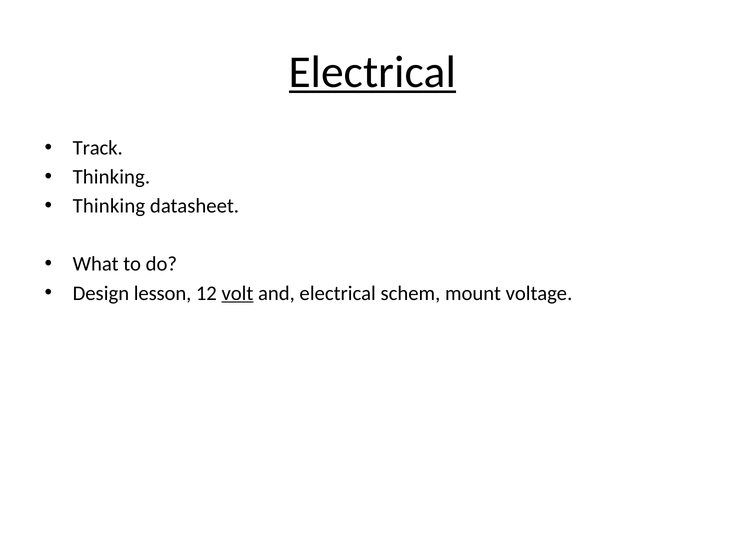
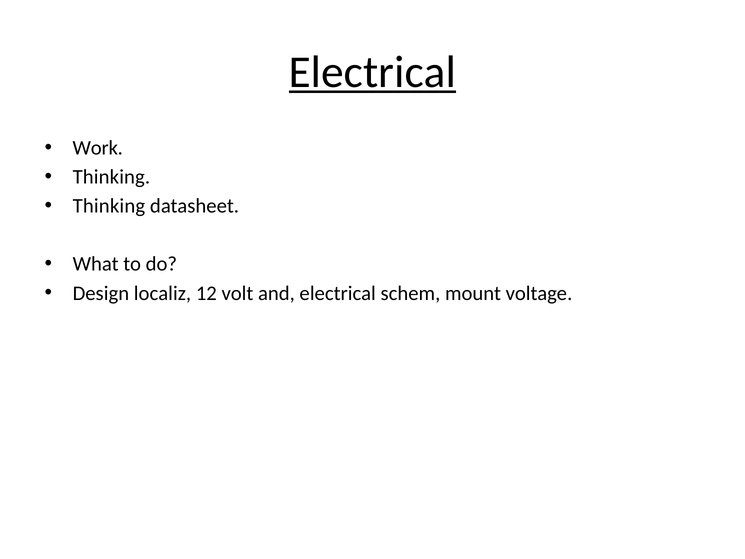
Track: Track -> Work
lesson: lesson -> localiz
volt underline: present -> none
